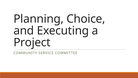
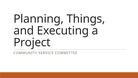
Choice: Choice -> Things
